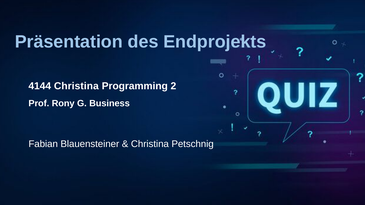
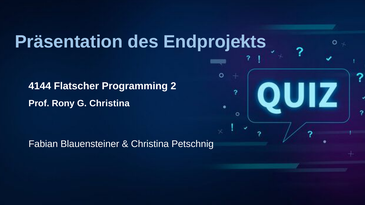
4144 Christina: Christina -> Flatscher
G Business: Business -> Christina
